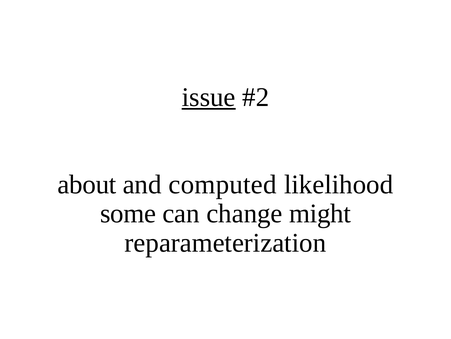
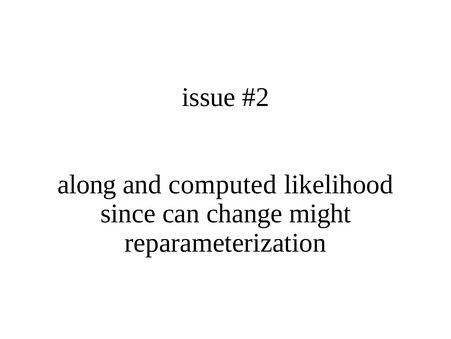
issue underline: present -> none
about: about -> along
some: some -> since
